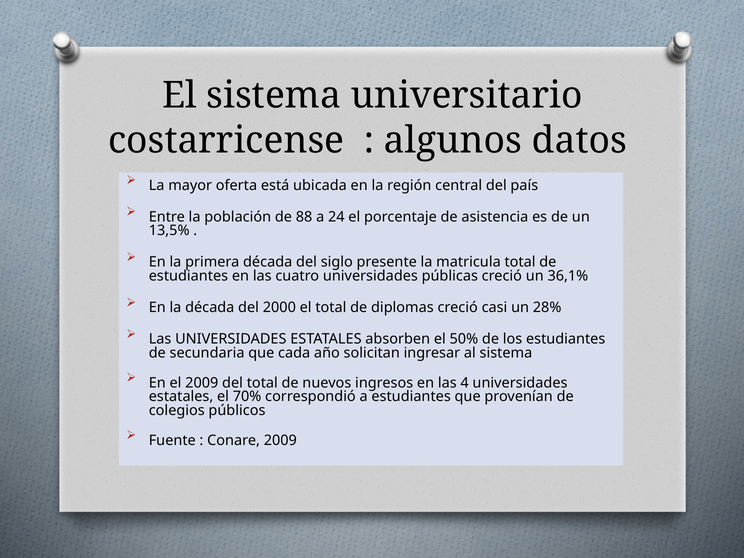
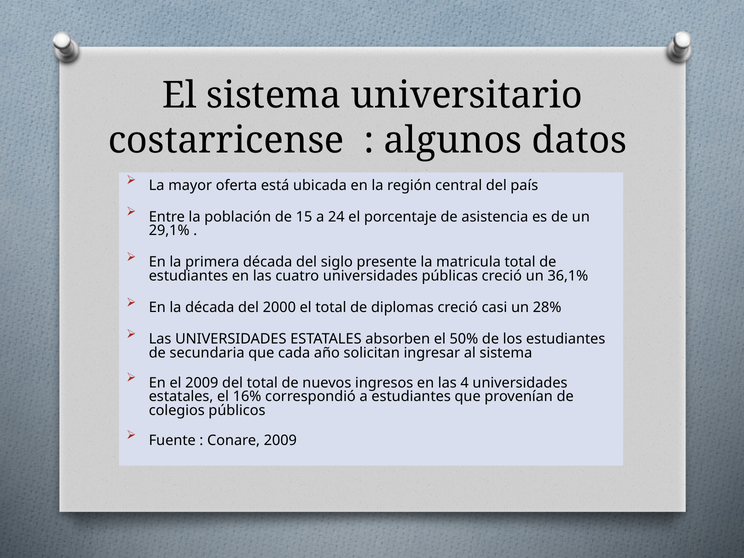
88: 88 -> 15
13,5%: 13,5% -> 29,1%
70%: 70% -> 16%
